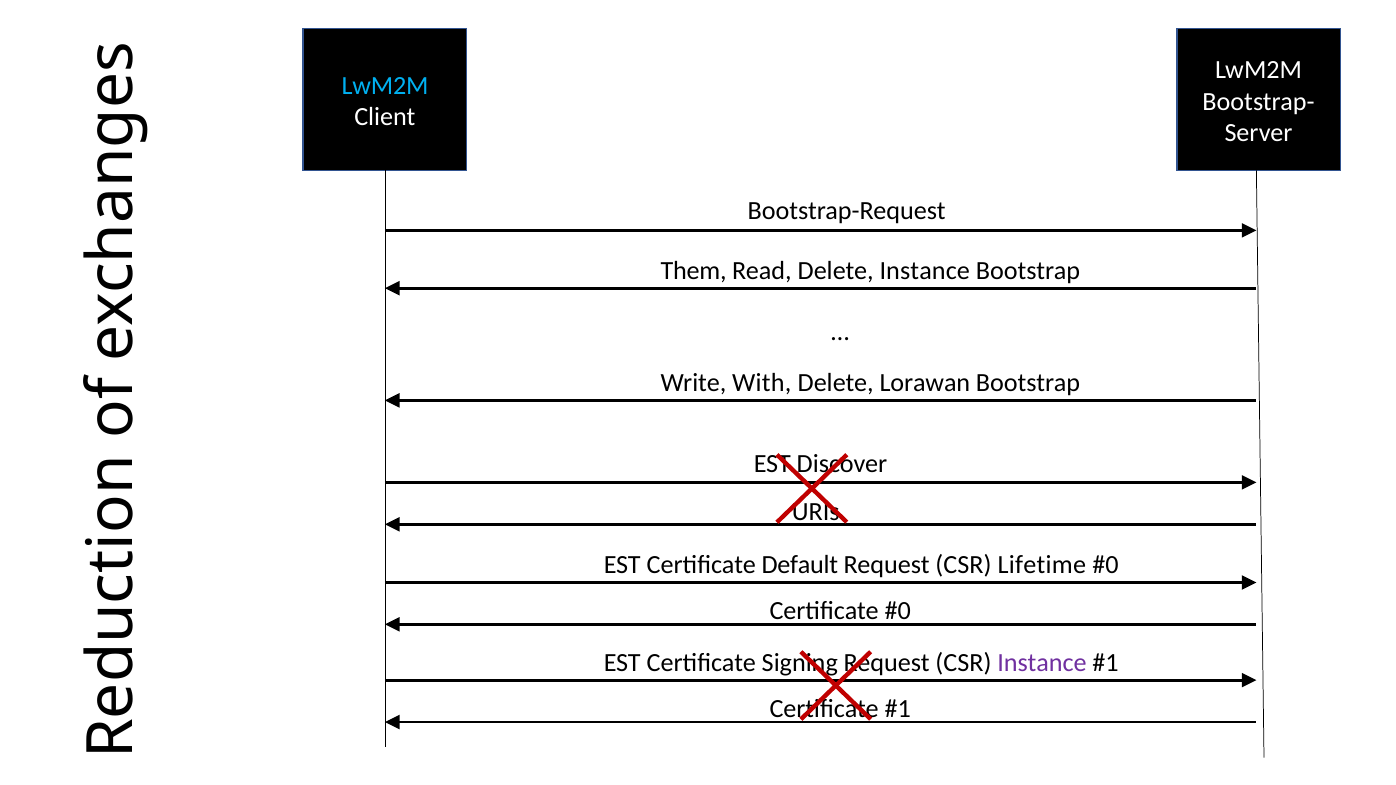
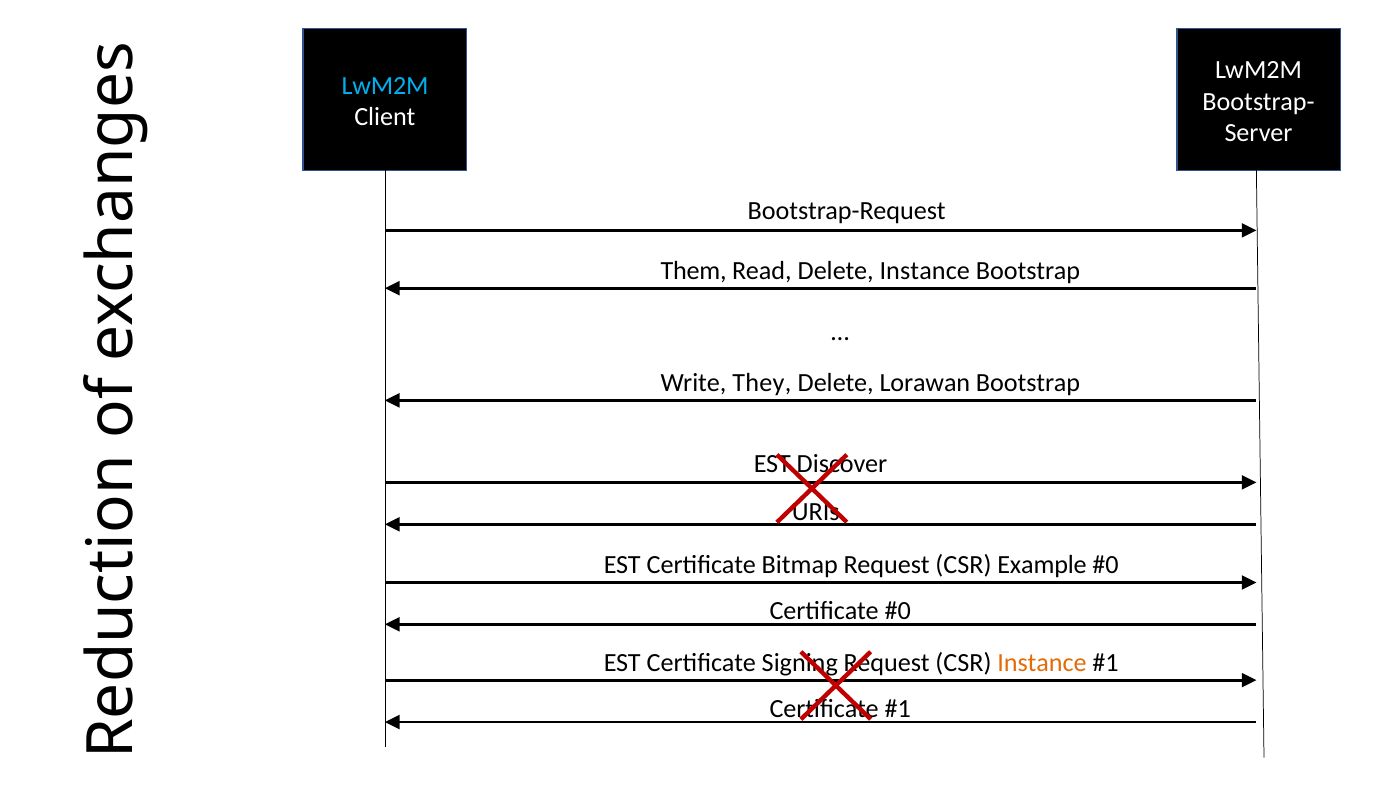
With: With -> They
Default: Default -> Bitmap
Lifetime: Lifetime -> Example
Instance at (1042, 663) colour: purple -> orange
